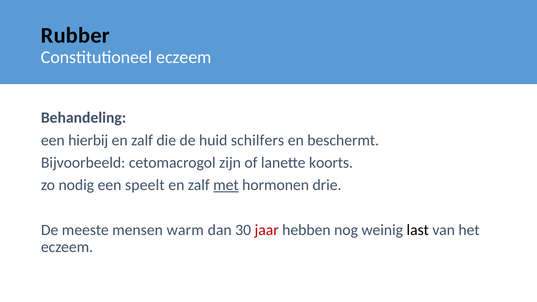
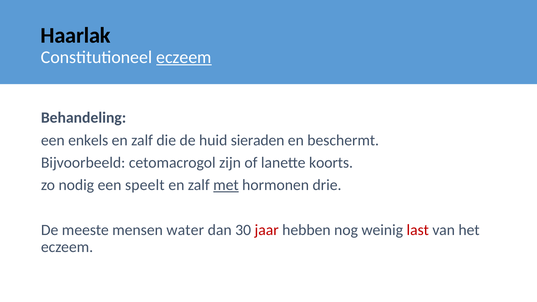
Rubber: Rubber -> Haarlak
eczeem at (184, 57) underline: none -> present
hierbij: hierbij -> enkels
schilfers: schilfers -> sieraden
warm: warm -> water
last colour: black -> red
